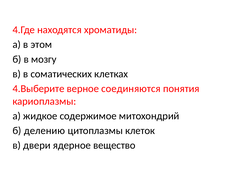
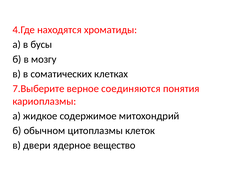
этом: этом -> бусы
4.Выберите: 4.Выберите -> 7.Выберите
делению: делению -> обычном
